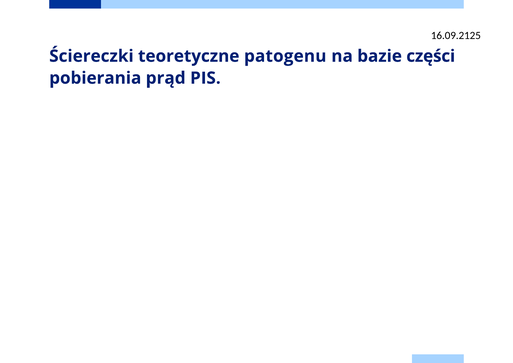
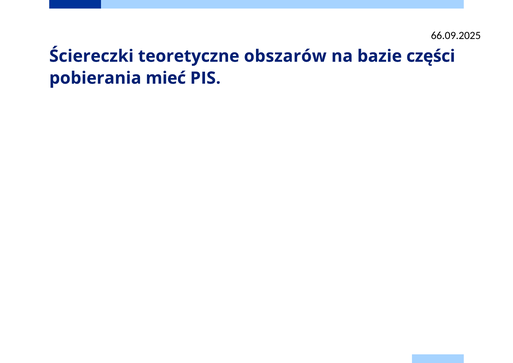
16.09.2125: 16.09.2125 -> 66.09.2025
patogenu: patogenu -> obszarów
prąd: prąd -> mieć
